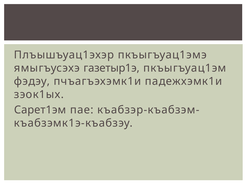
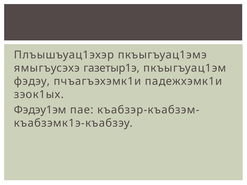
Сарет1эм: Сарет1эм -> Фэдэу1эм
